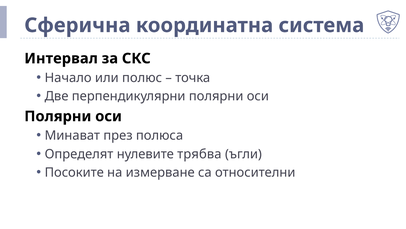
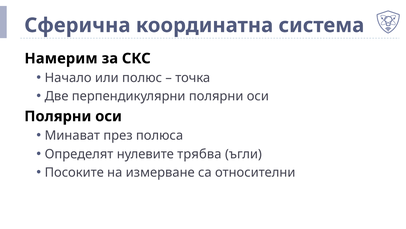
Интервал: Интервал -> Намерим
